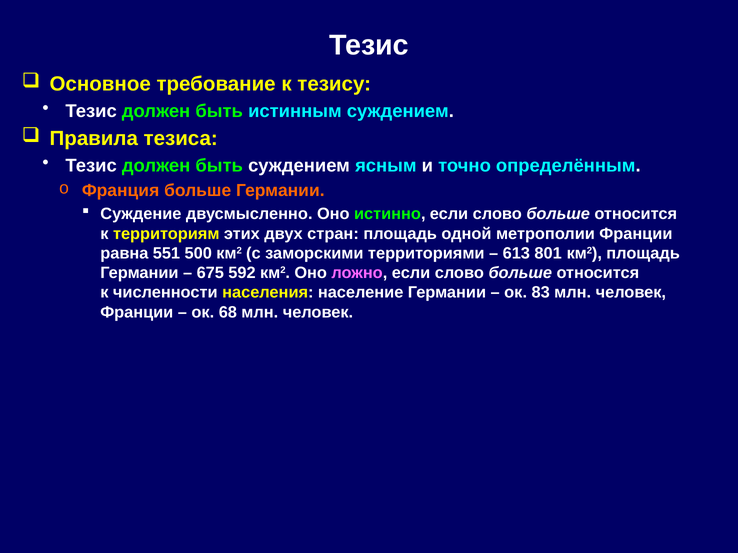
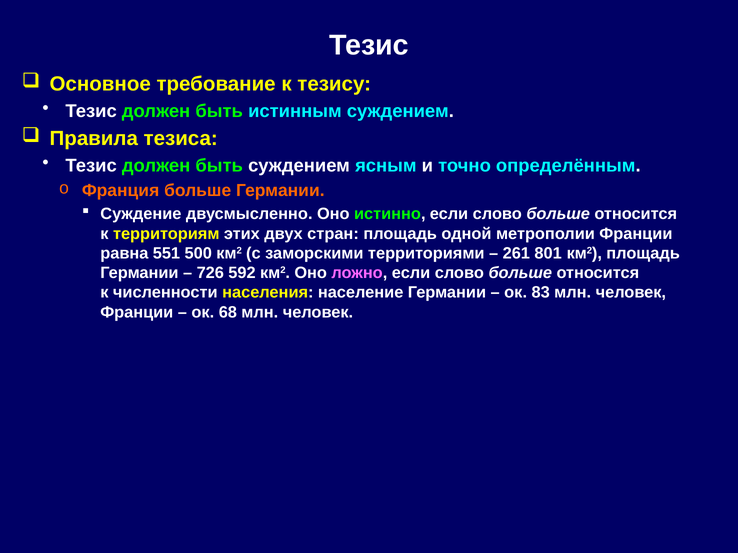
613: 613 -> 261
675: 675 -> 726
